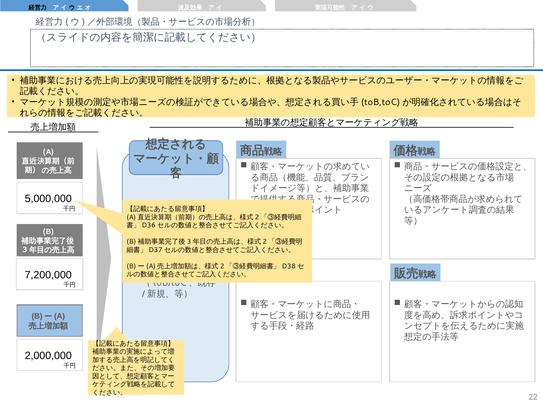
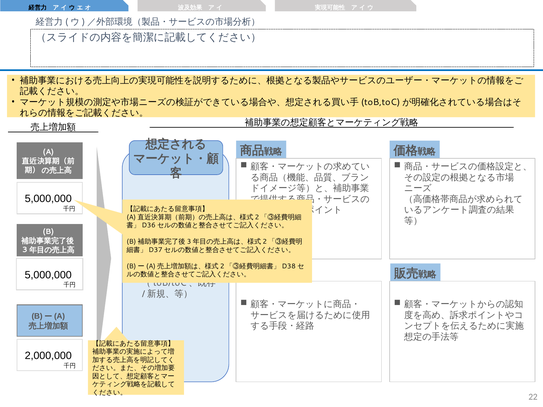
7,200,000 at (48, 275): 7,200,000 -> 5,000,000
